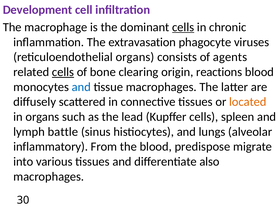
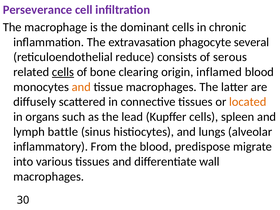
Development: Development -> Perseverance
cells at (183, 27) underline: present -> none
viruses: viruses -> several
reticuloendothelial organs: organs -> reduce
agents: agents -> serous
reactions: reactions -> inflamed
and at (81, 87) colour: blue -> orange
also: also -> wall
